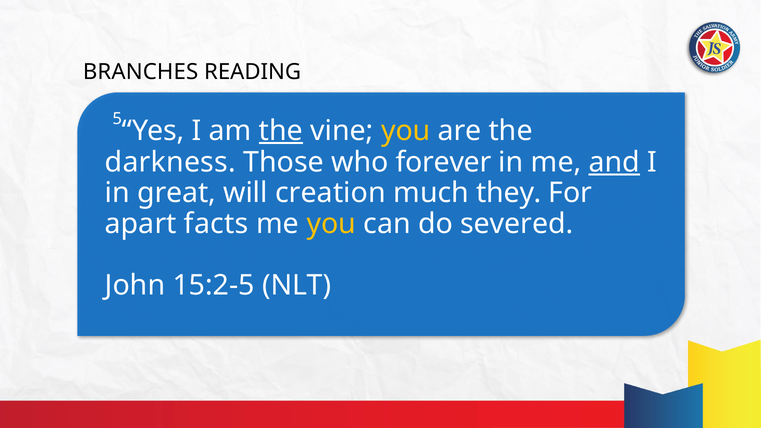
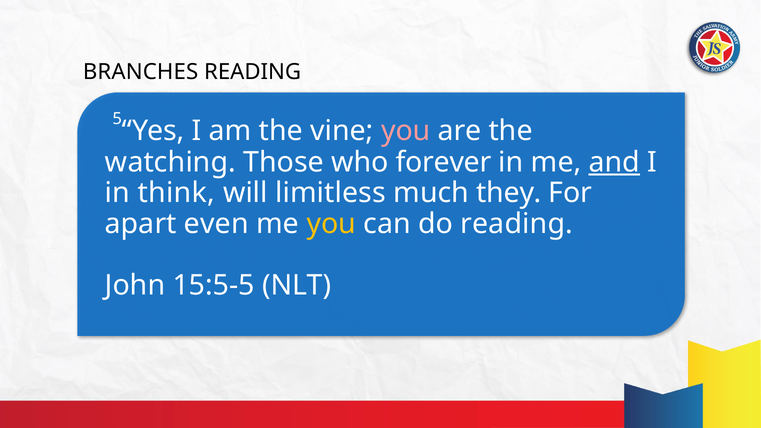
the at (281, 131) underline: present -> none
you at (406, 131) colour: yellow -> pink
darkness: darkness -> watching
great: great -> think
creation: creation -> limitless
facts: facts -> even
do severed: severed -> reading
15:2-5: 15:2-5 -> 15:5-5
